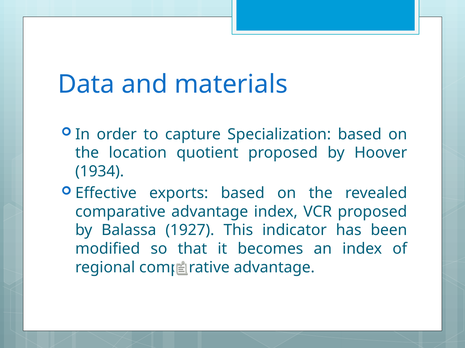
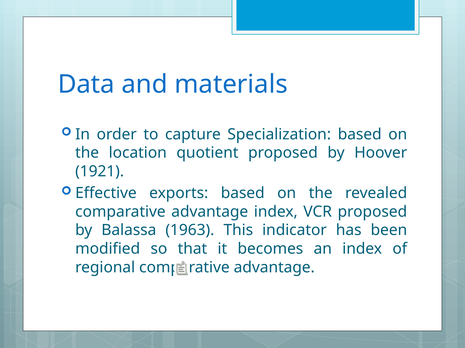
1934: 1934 -> 1921
1927: 1927 -> 1963
